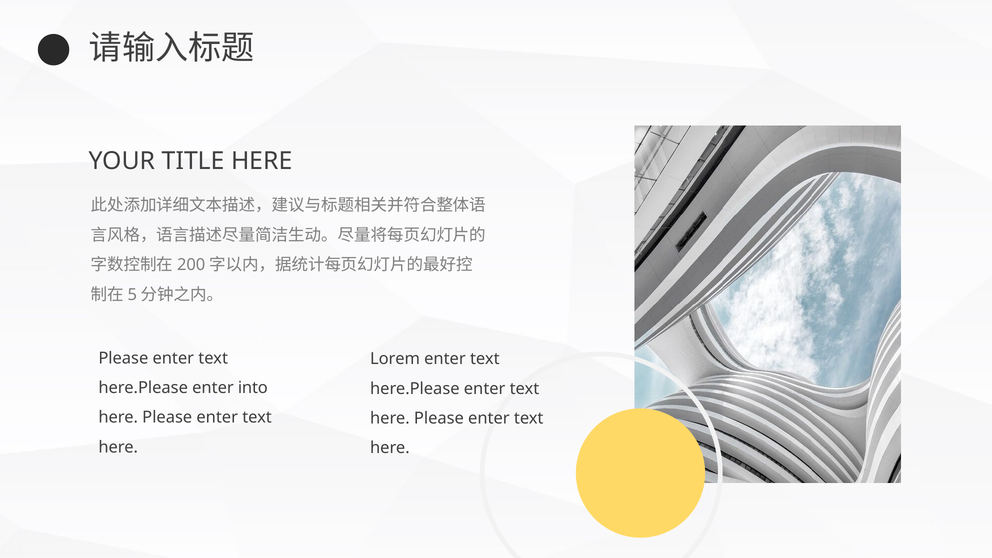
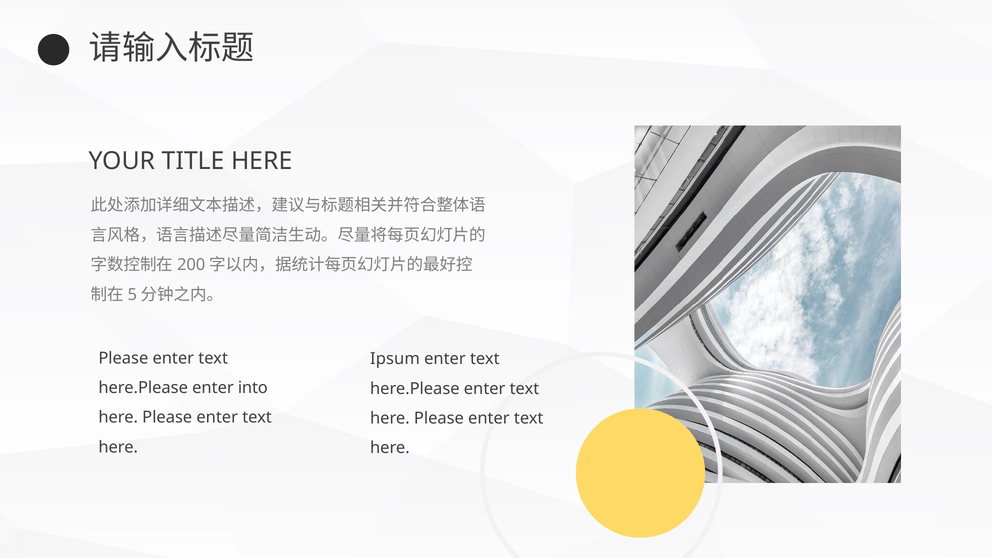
Lorem: Lorem -> Ipsum
